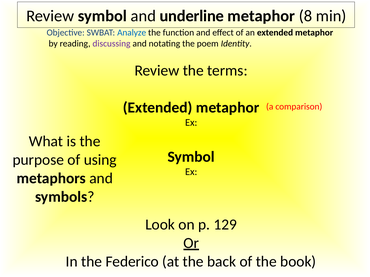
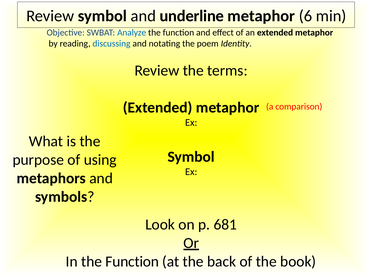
8: 8 -> 6
discussing colour: purple -> blue
129: 129 -> 681
In the Federico: Federico -> Function
